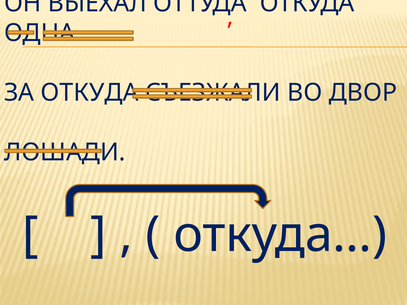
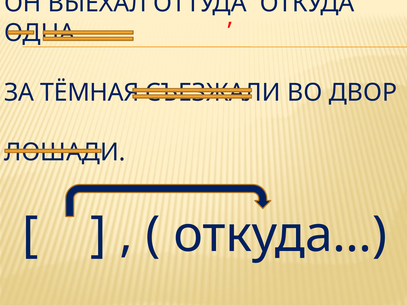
ЗА ОТКУДА: ОТКУДА -> ТЁМНАЯ
